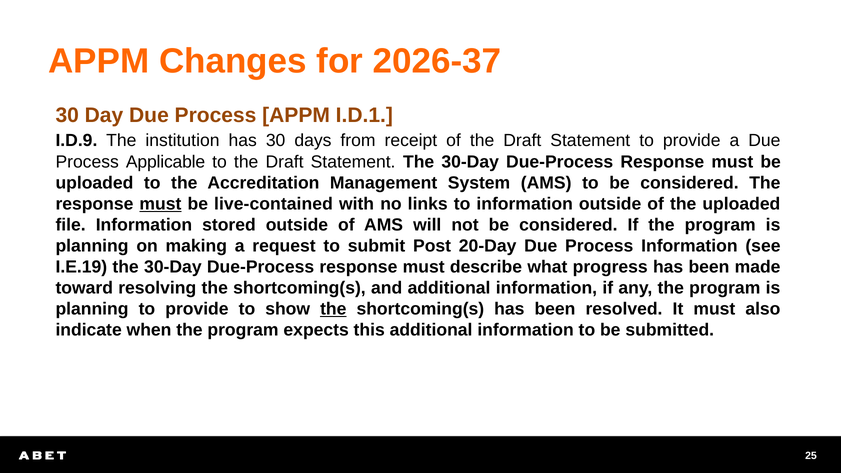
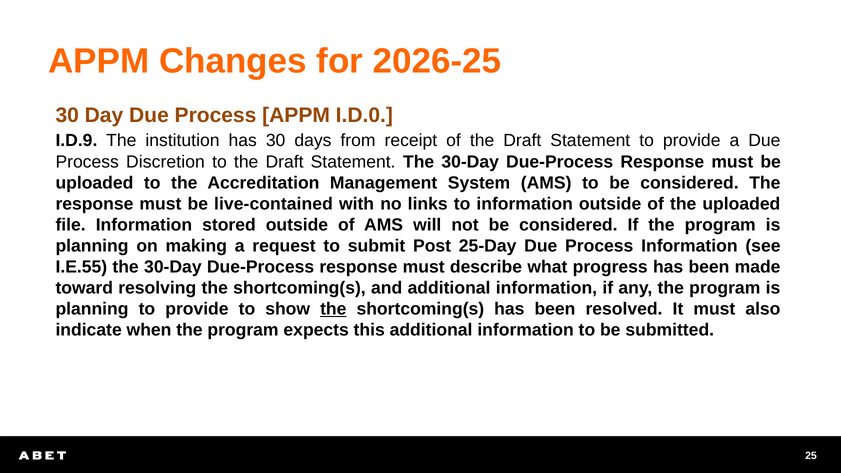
2026-37: 2026-37 -> 2026-25
I.D.1: I.D.1 -> I.D.0
Applicable: Applicable -> Discretion
must at (160, 204) underline: present -> none
20-Day: 20-Day -> 25-Day
I.E.19: I.E.19 -> I.E.55
